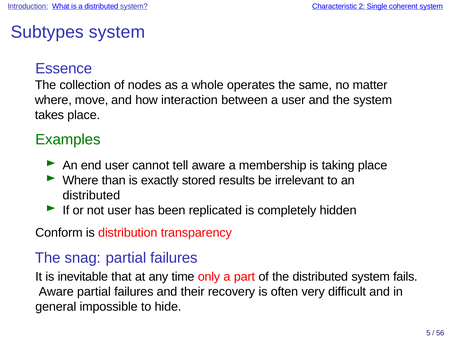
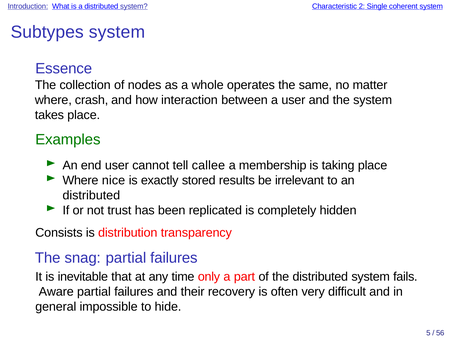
move: move -> crash
tell aware: aware -> callee
than: than -> nice
not user: user -> trust
Conform: Conform -> Consists
